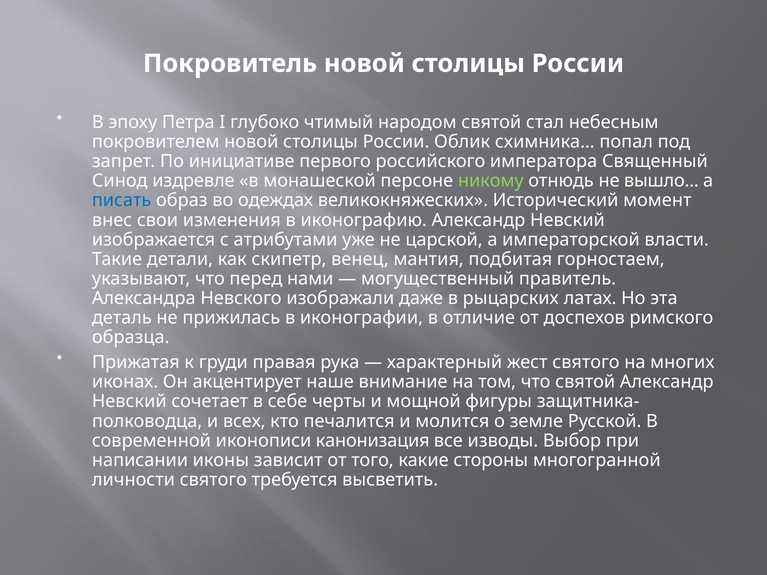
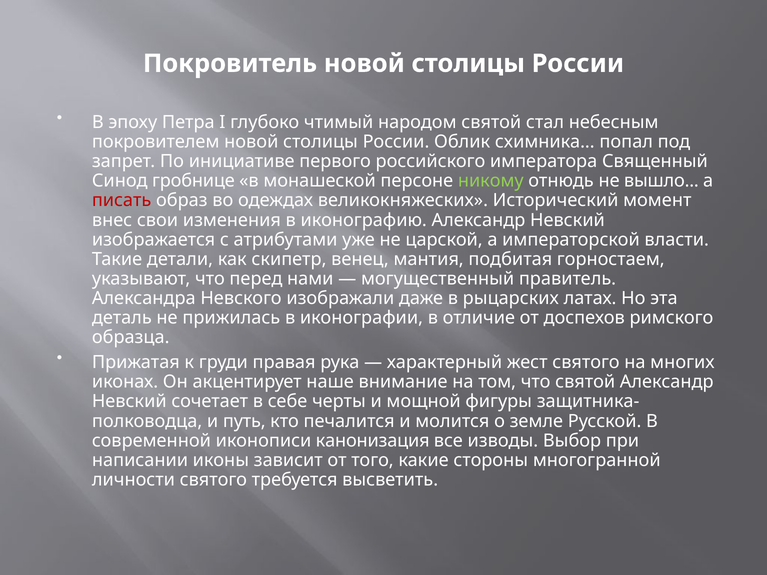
издревле: издревле -> гробнице
писать colour: blue -> red
всех: всех -> путь
